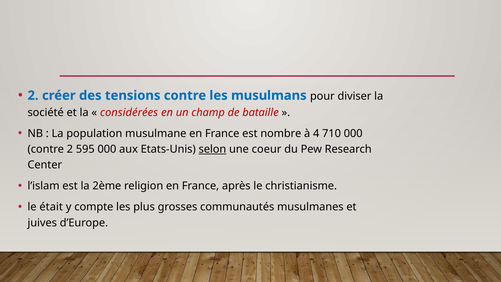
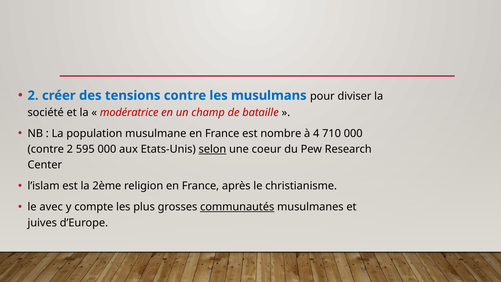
considérées: considérées -> modératrice
était: était -> avec
communautés underline: none -> present
